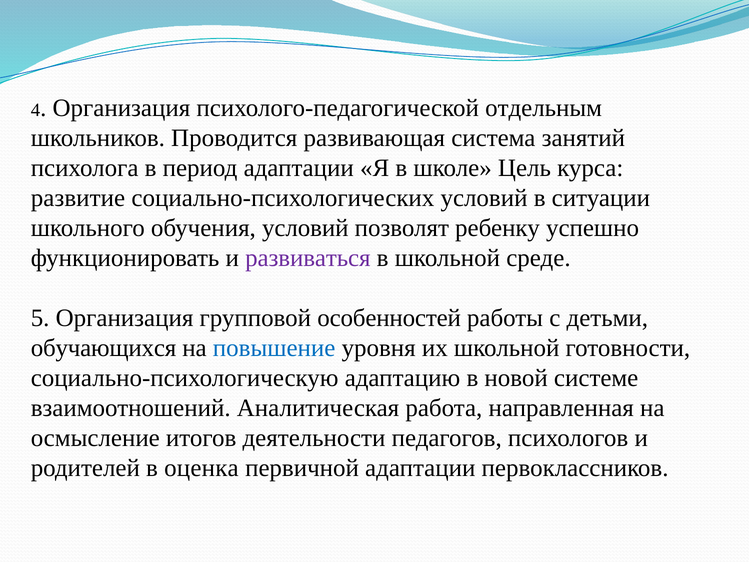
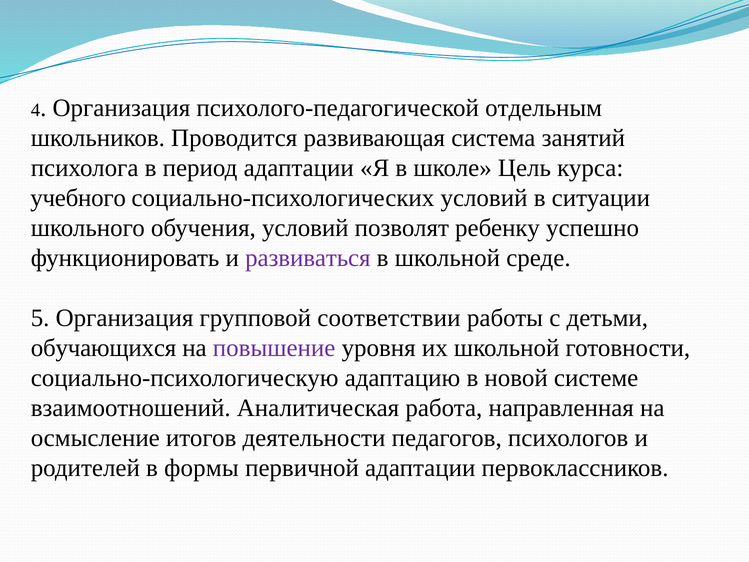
развитие: развитие -> учебного
особенностей: особенностей -> соответствии
повышение colour: blue -> purple
оценка: оценка -> формы
